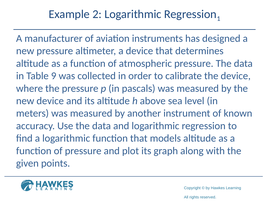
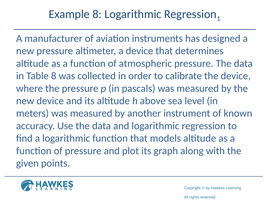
Example 2: 2 -> 8
Table 9: 9 -> 8
